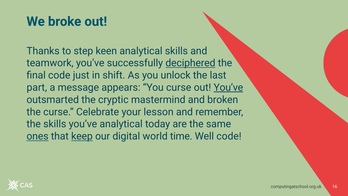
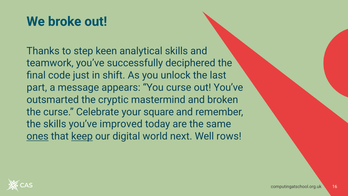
deciphered underline: present -> none
You’ve at (228, 87) underline: present -> none
lesson: lesson -> square
you’ve analytical: analytical -> improved
time: time -> next
Well code: code -> rows
